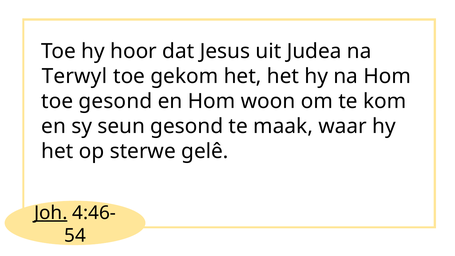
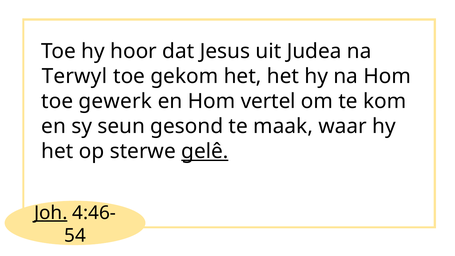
toe gesond: gesond -> gewerk
woon: woon -> vertel
gelê underline: none -> present
